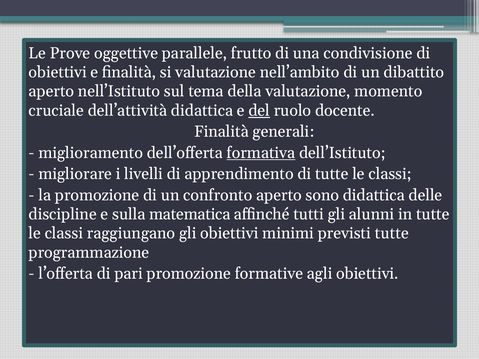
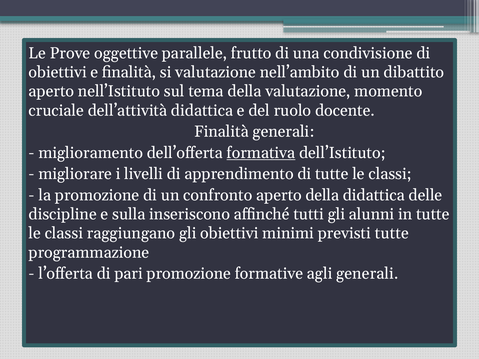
del underline: present -> none
aperto sono: sono -> della
matematica: matematica -> inseriscono
agli obiettivi: obiettivi -> generali
